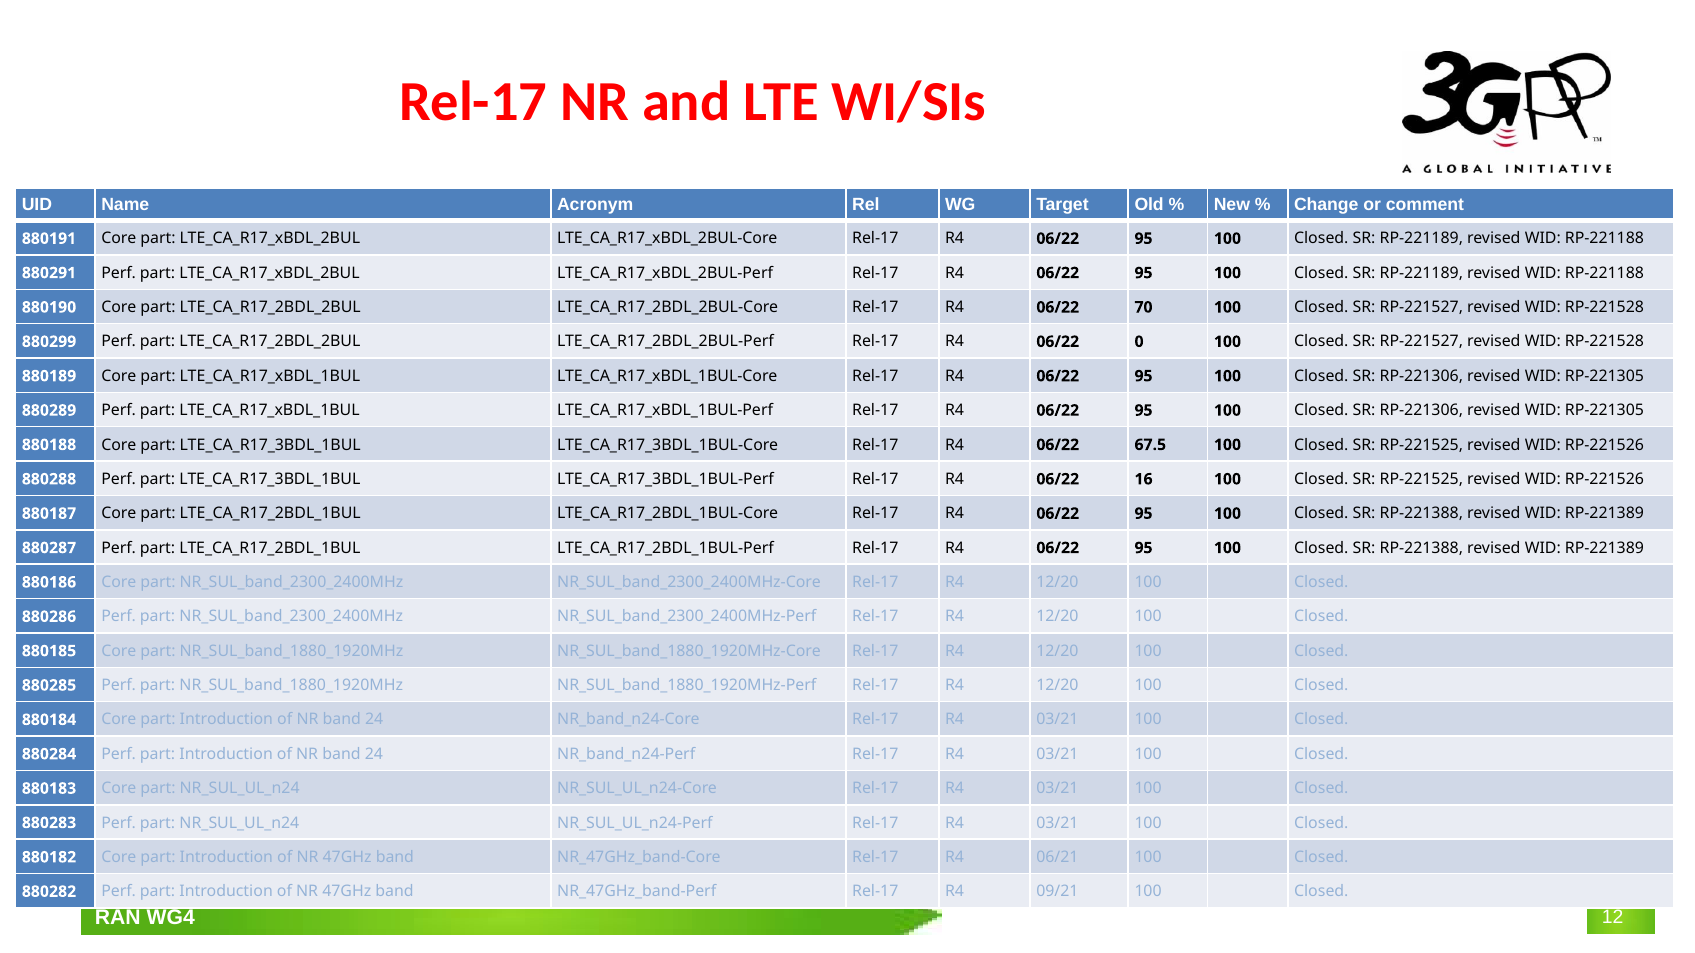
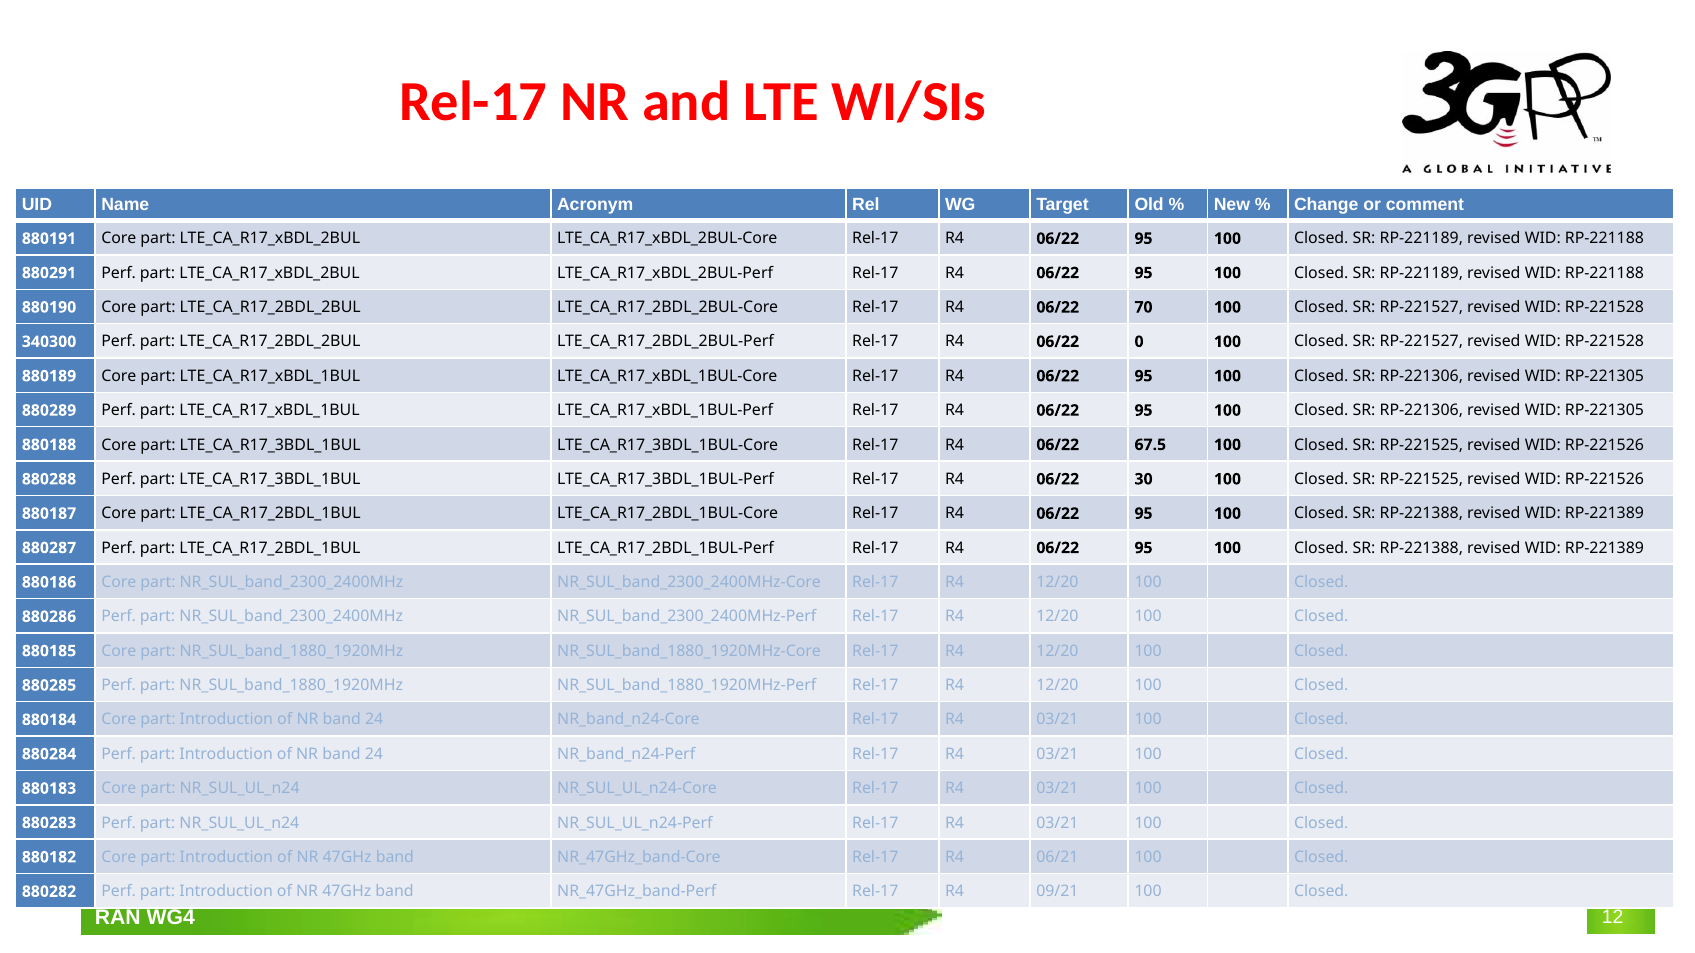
880299: 880299 -> 340300
16: 16 -> 30
